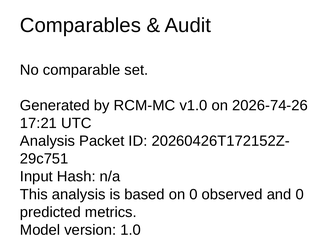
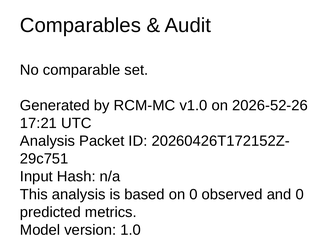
2026-74-26: 2026-74-26 -> 2026-52-26
